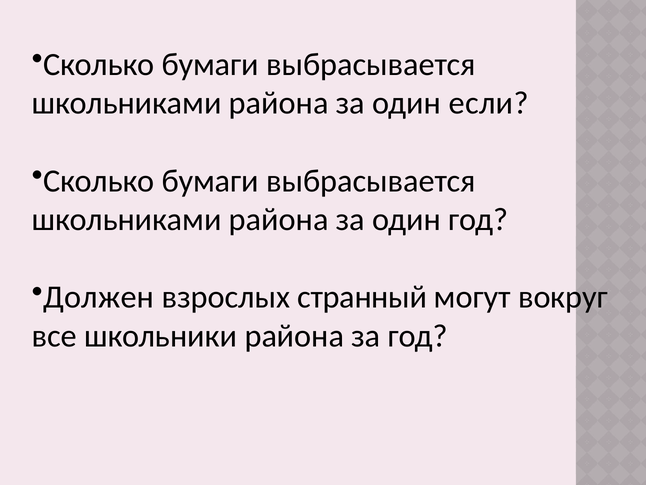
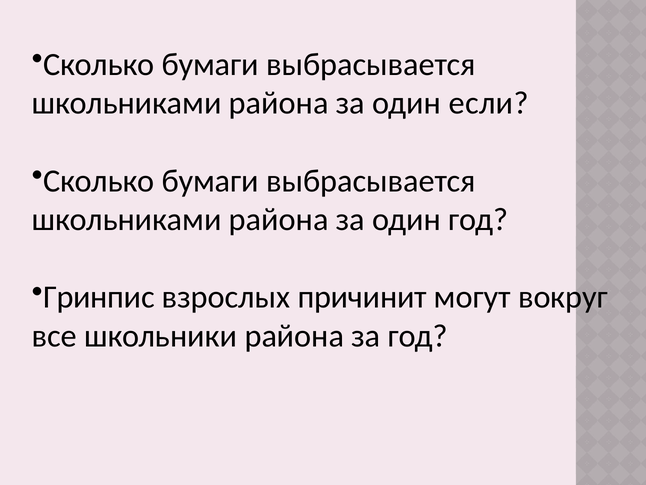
Должен: Должен -> Гринпис
странный: странный -> причинит
